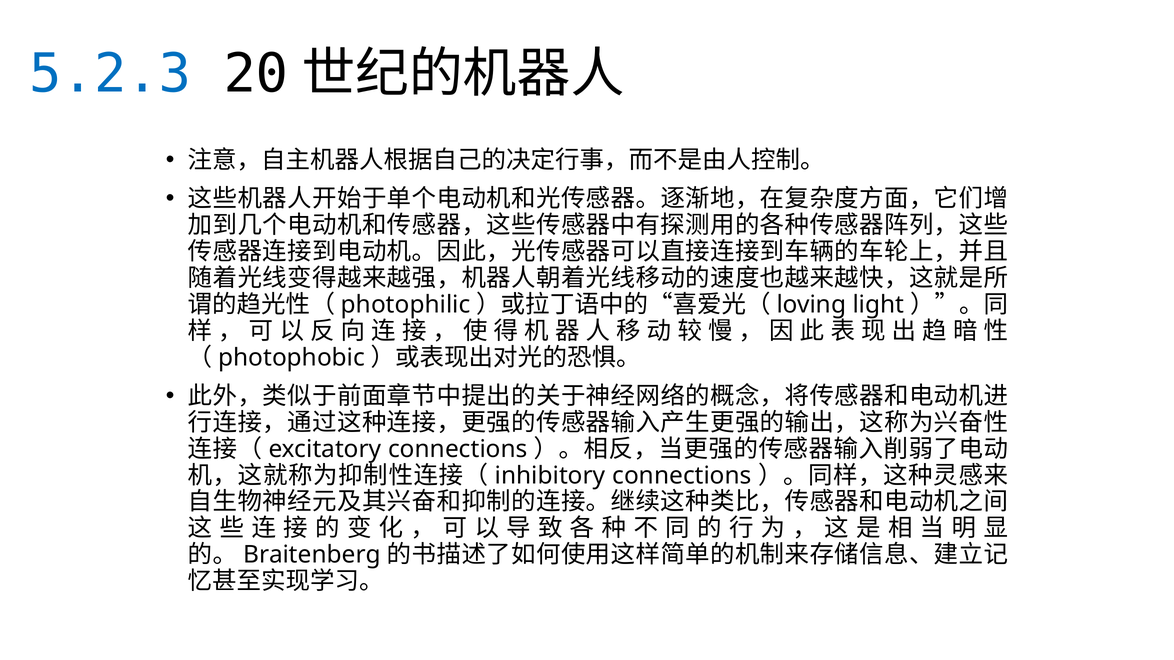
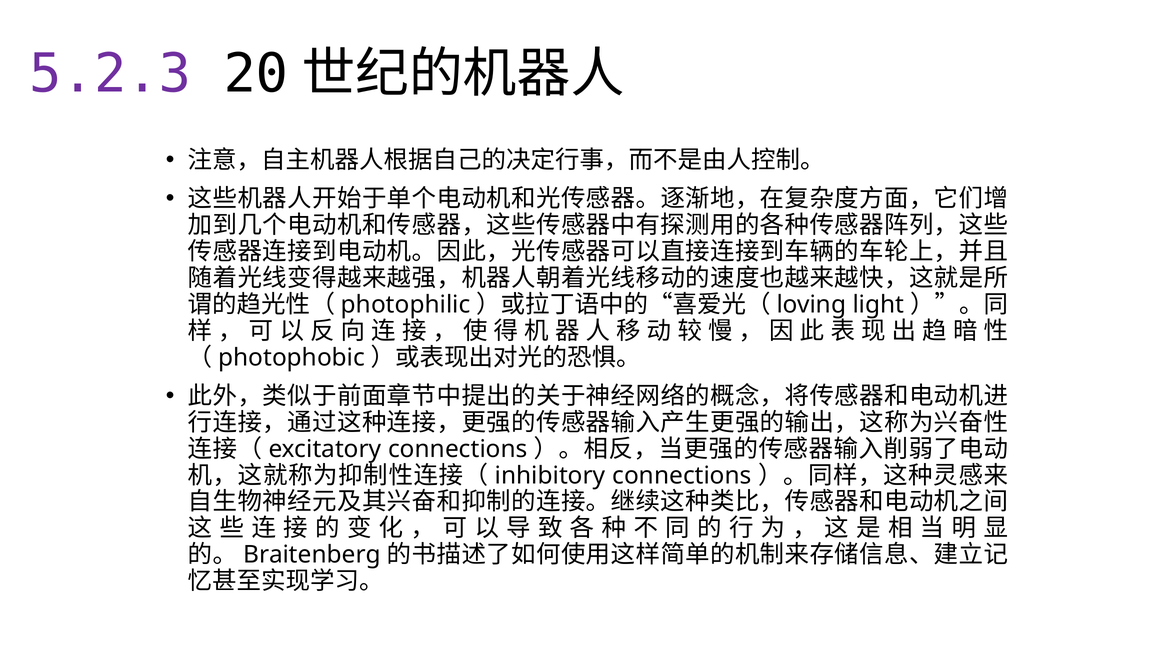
5.2.3 colour: blue -> purple
